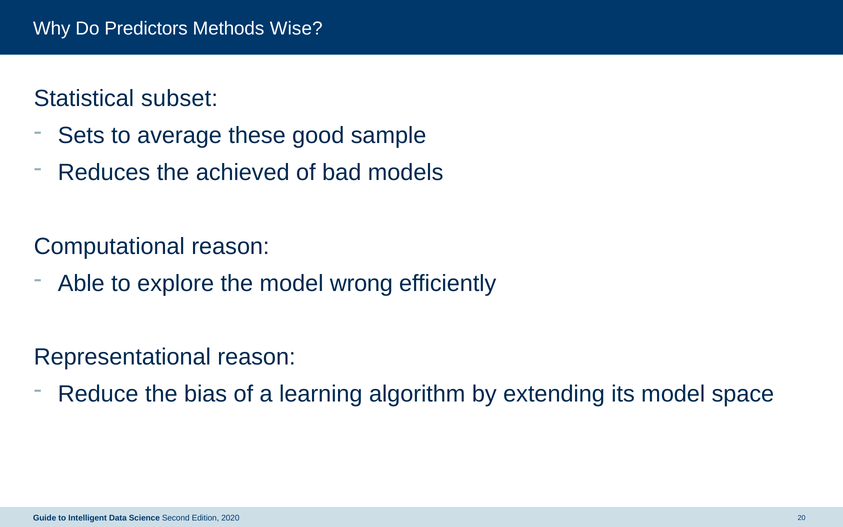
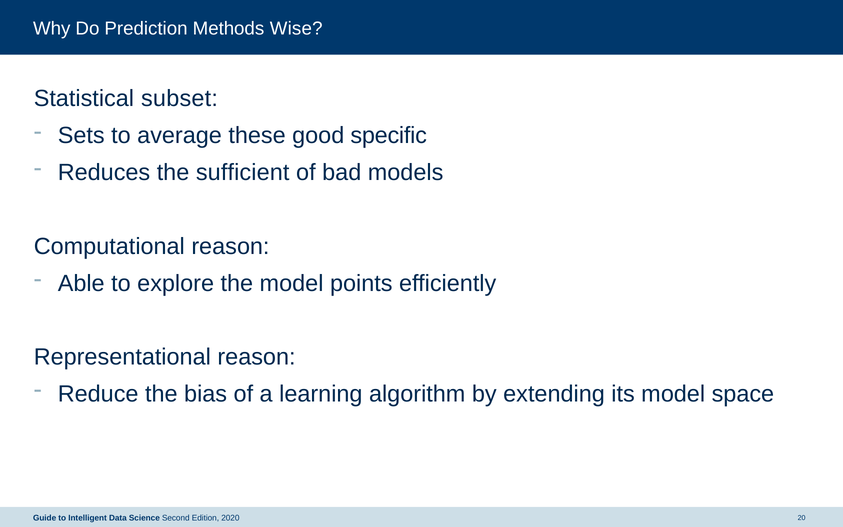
Predictors: Predictors -> Prediction
sample: sample -> specific
achieved: achieved -> sufficient
wrong: wrong -> points
